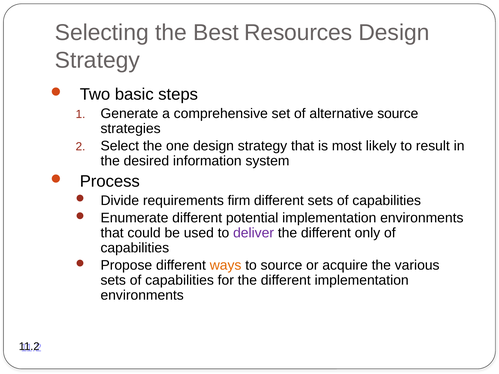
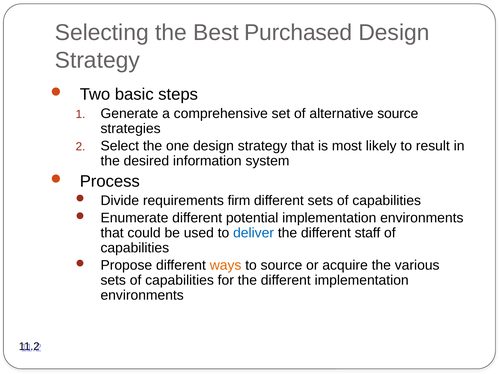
Resources: Resources -> Purchased
deliver colour: purple -> blue
only: only -> staff
